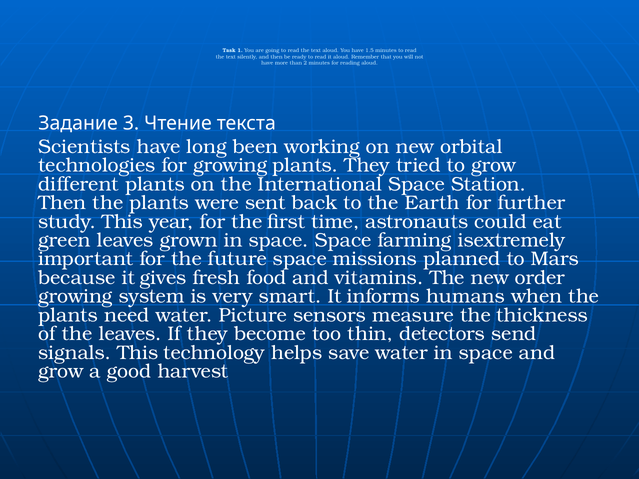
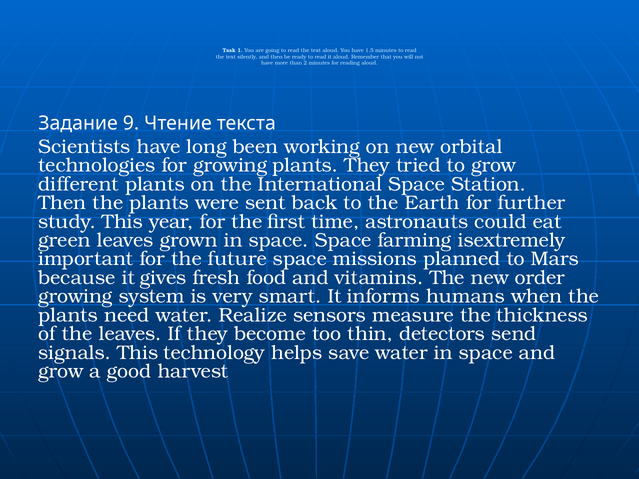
3: 3 -> 9
Picture: Picture -> Realize
